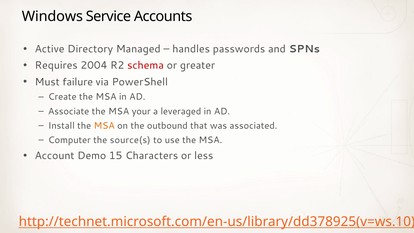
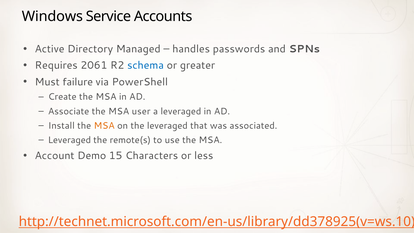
2004: 2004 -> 2061
schema colour: red -> blue
your: your -> user
the outbound: outbound -> leveraged
Computer at (69, 140): Computer -> Leveraged
source(s: source(s -> remote(s
